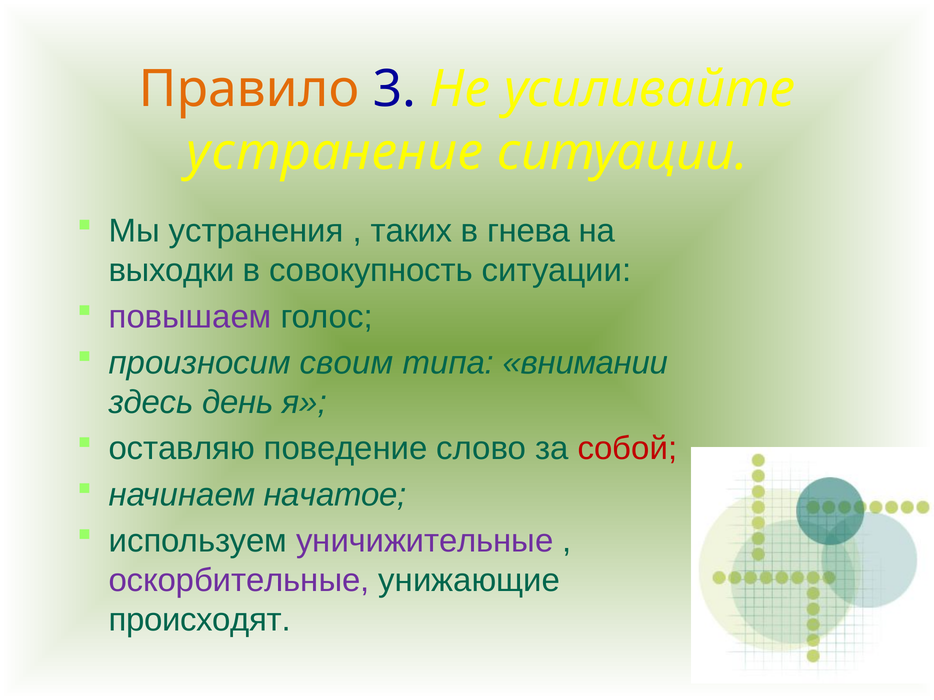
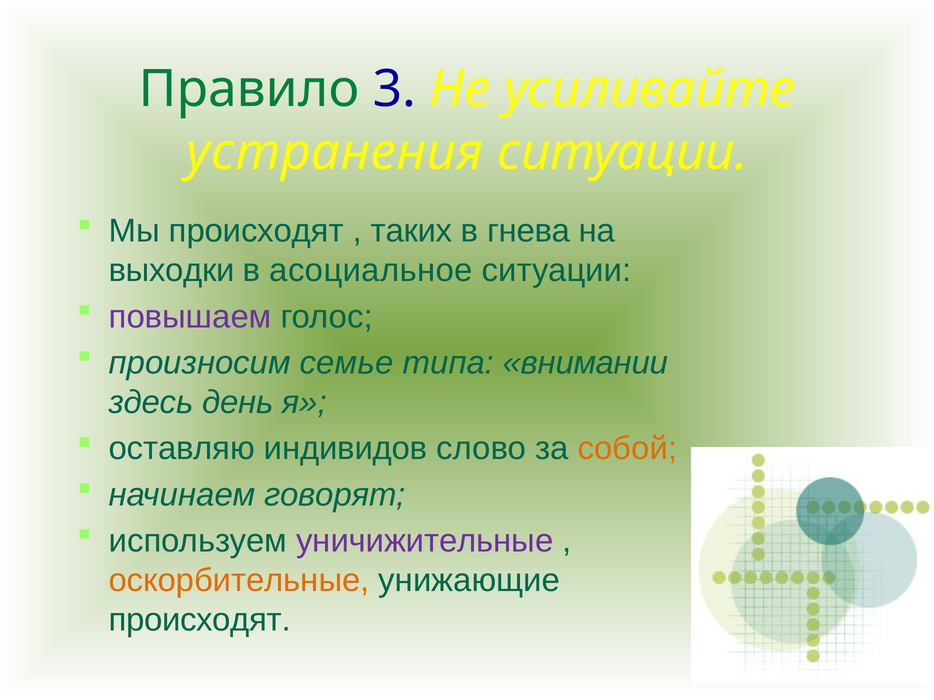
Правило colour: orange -> green
устранение: устранение -> устранения
Мы устранения: устранения -> происходят
совокупность: совокупность -> асоциальное
своим: своим -> семье
поведение: поведение -> индивидов
собой colour: red -> orange
начатое: начатое -> говорят
оскорбительные colour: purple -> orange
